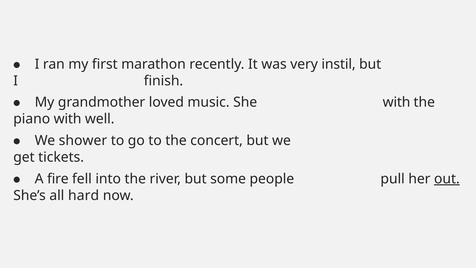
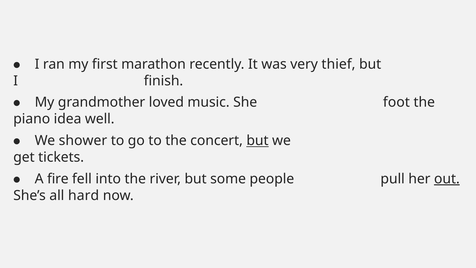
instil: instil -> thief
She with: with -> foot
piano with: with -> idea
but at (257, 141) underline: none -> present
